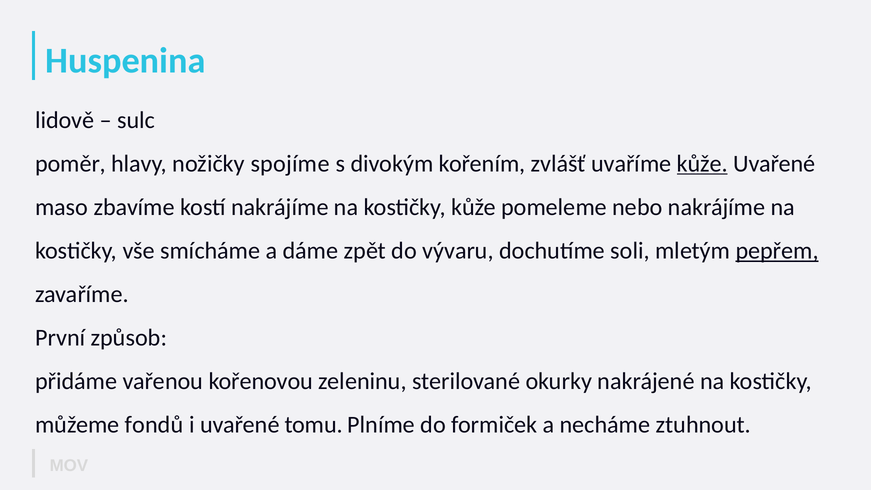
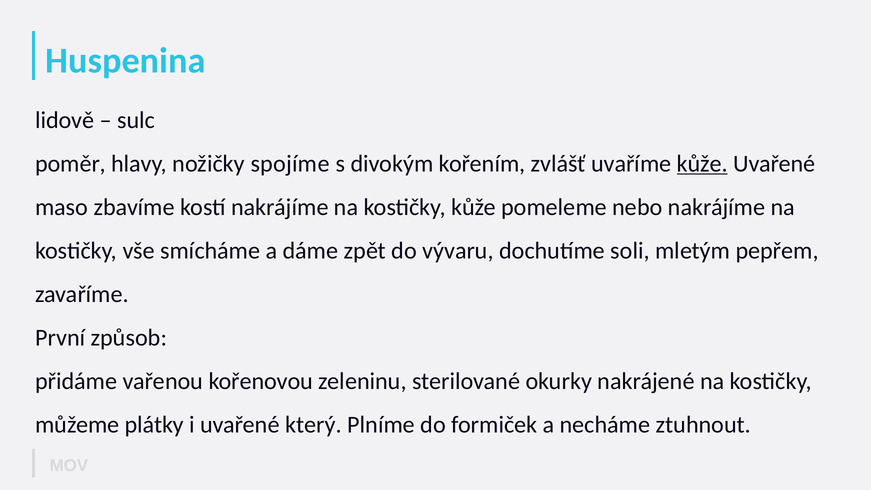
pepřem underline: present -> none
fondů: fondů -> plátky
tomu: tomu -> který
